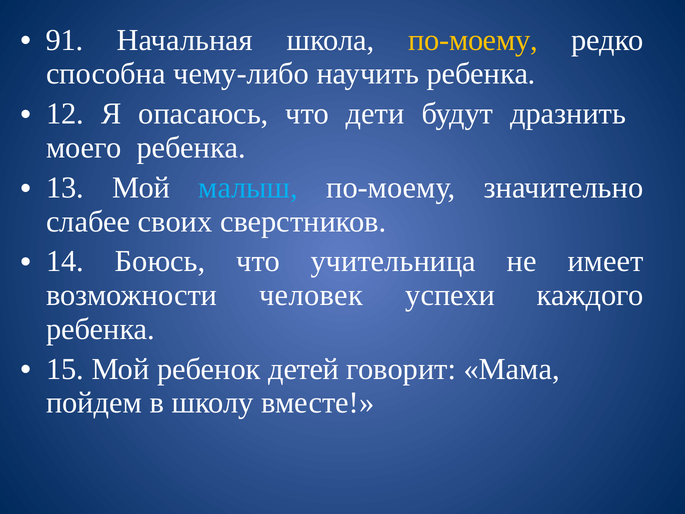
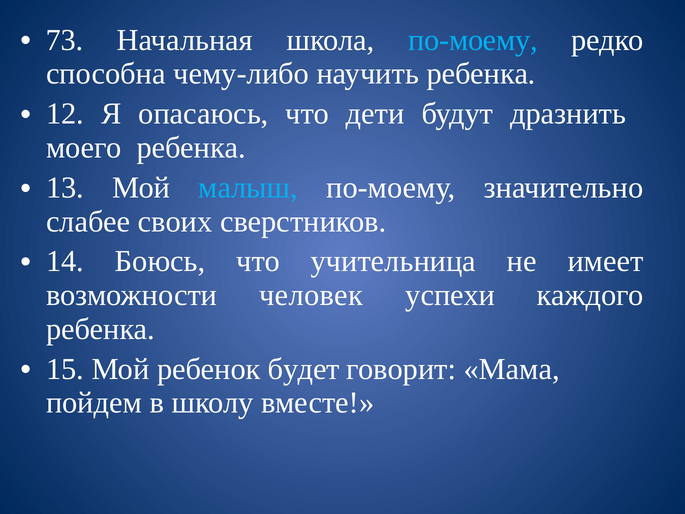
91: 91 -> 73
по-моему at (473, 40) colour: yellow -> light blue
детей: детей -> будет
